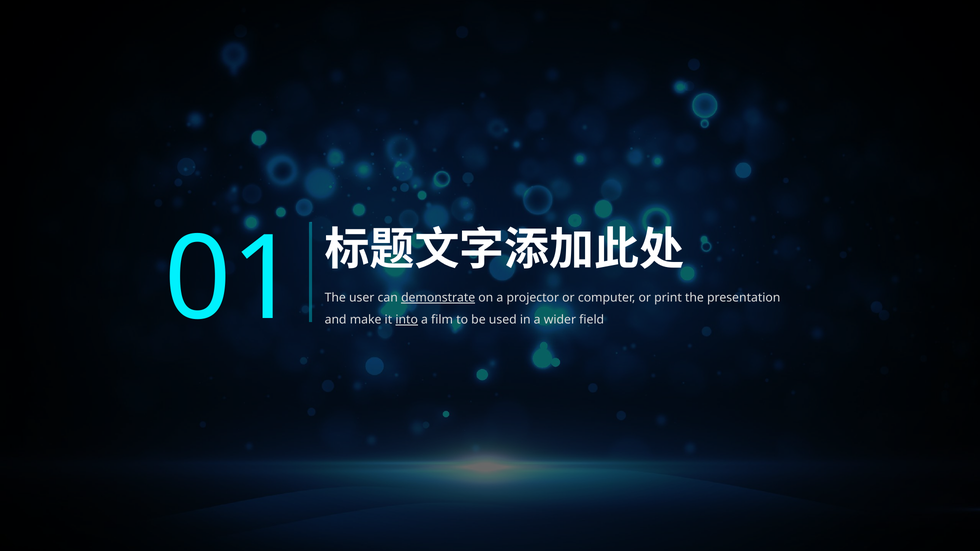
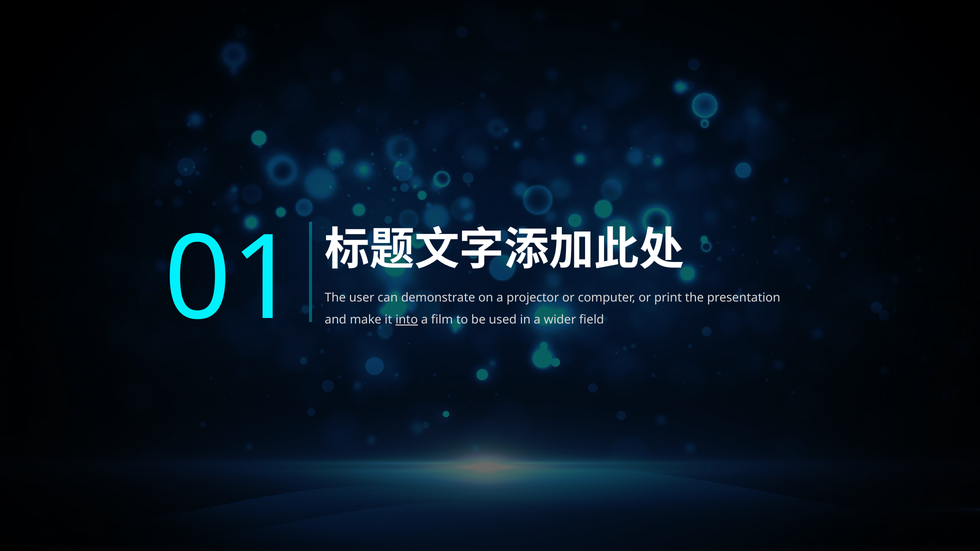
demonstrate underline: present -> none
